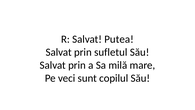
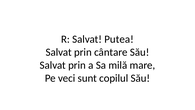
sufletul: sufletul -> cântare
